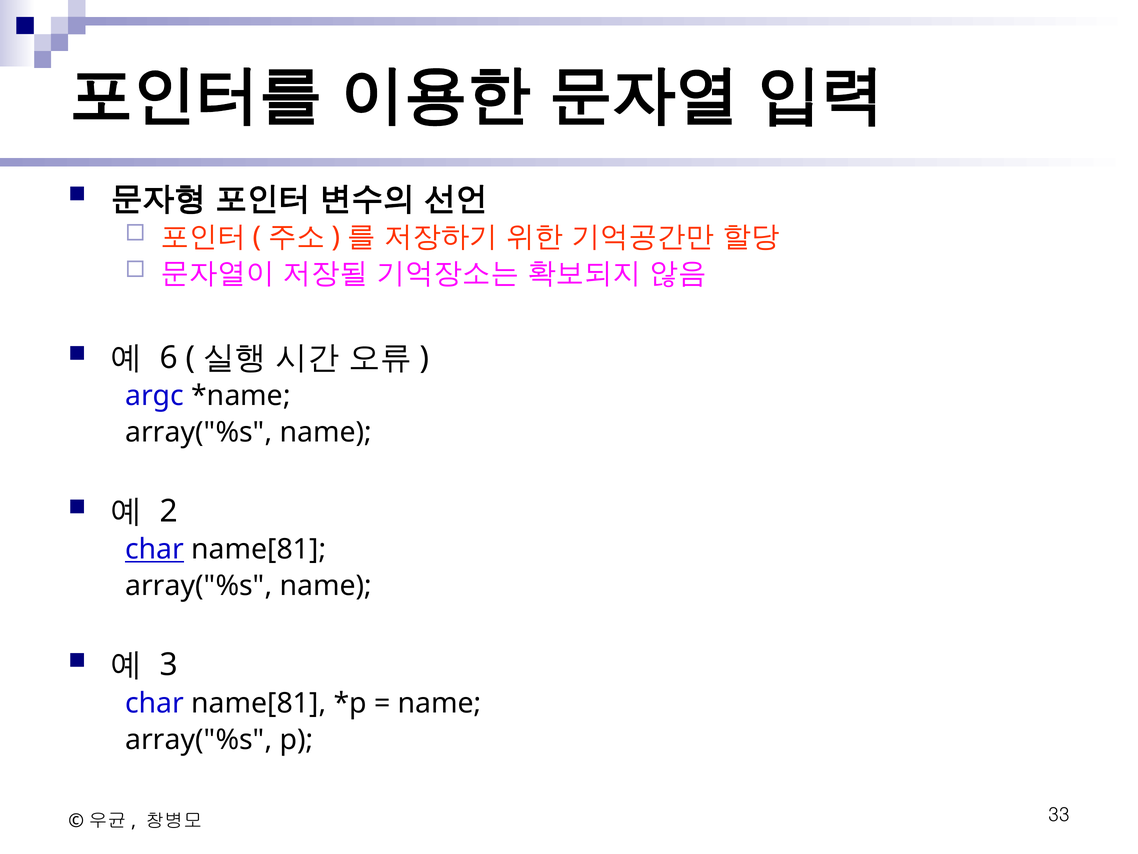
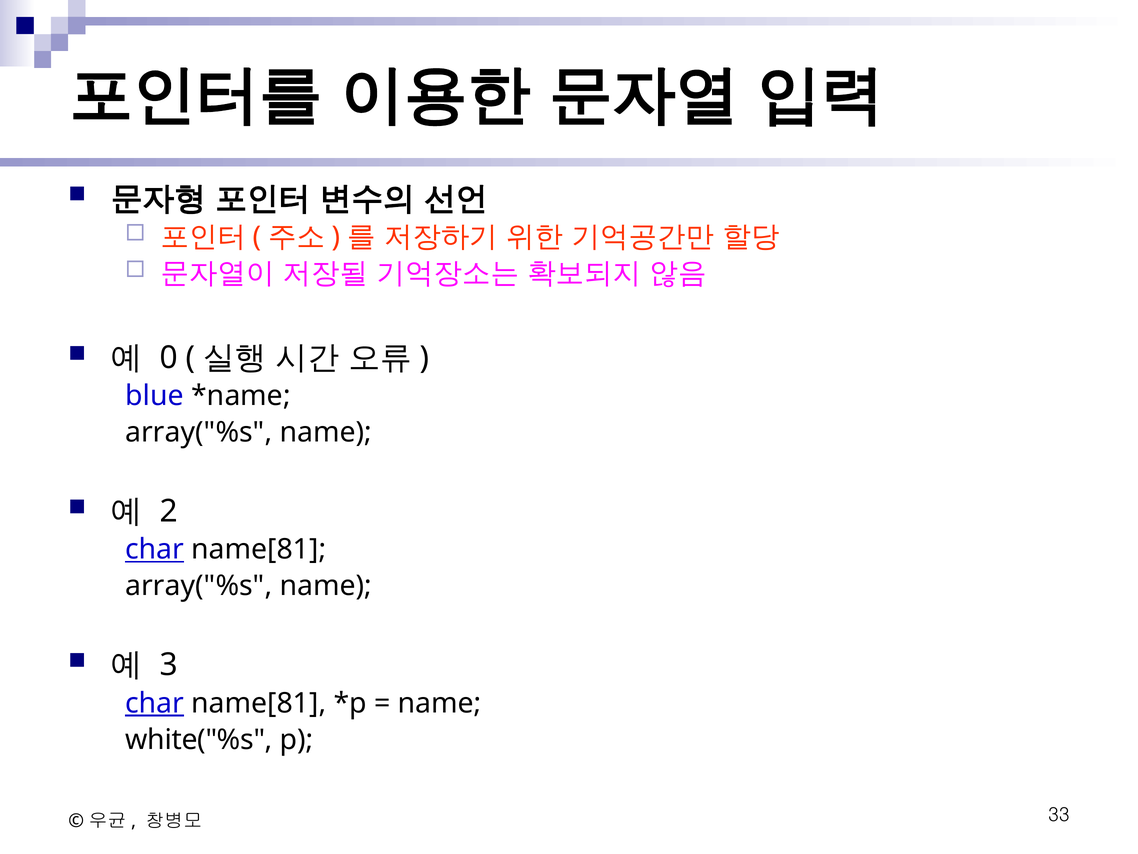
6: 6 -> 0
argc: argc -> blue
char at (155, 703) underline: none -> present
array("%s at (199, 739): array("%s -> white("%s
